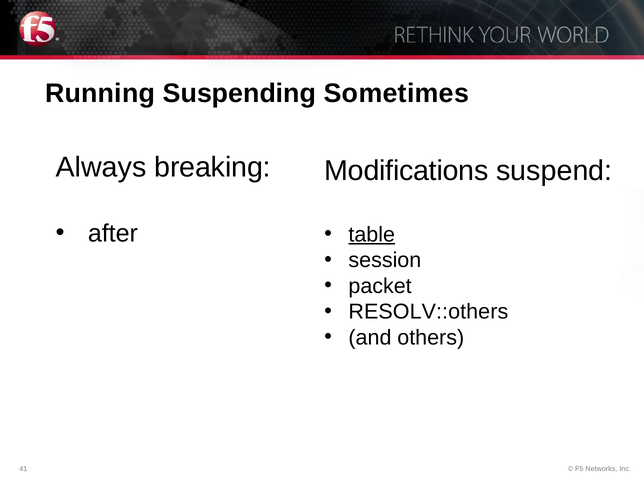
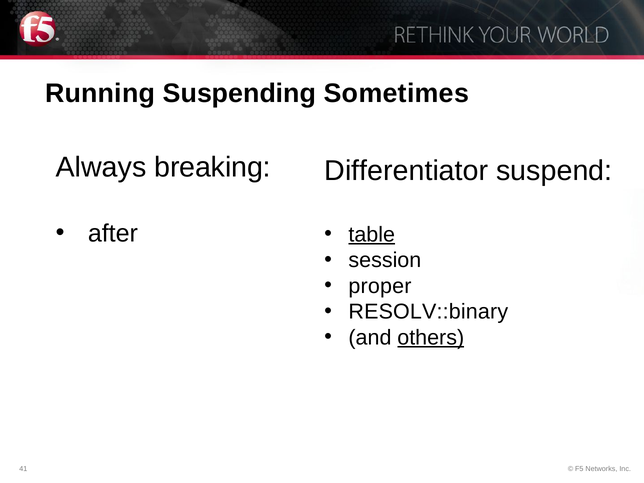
Modifications: Modifications -> Differentiator
packet: packet -> proper
RESOLV::others: RESOLV::others -> RESOLV::binary
others underline: none -> present
